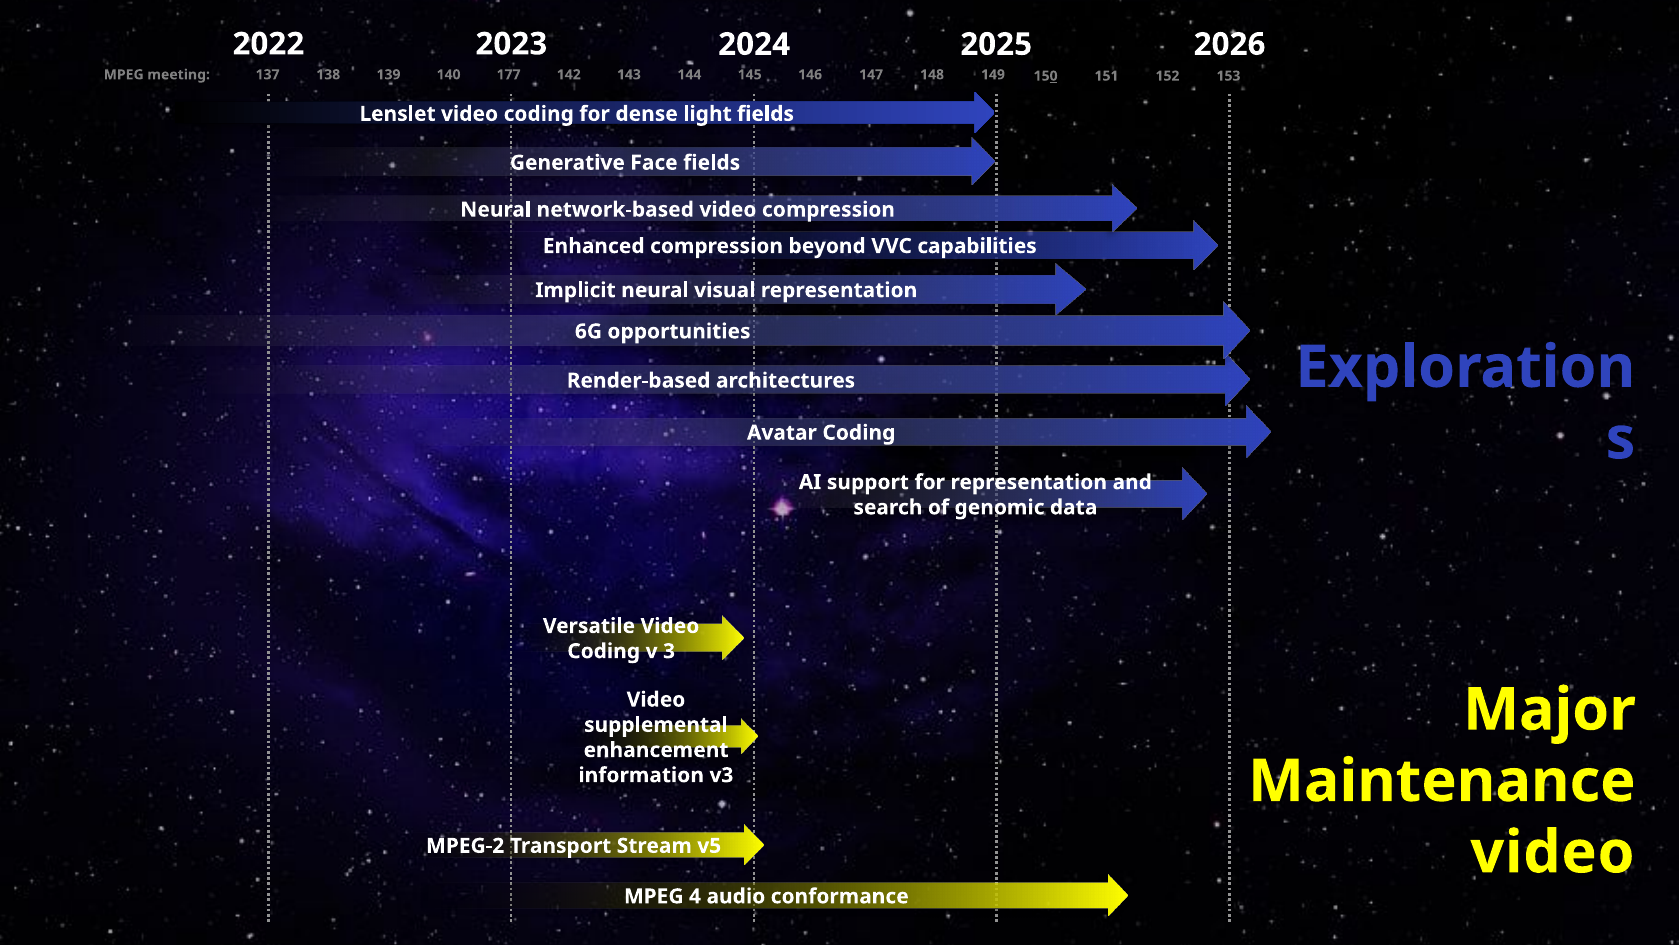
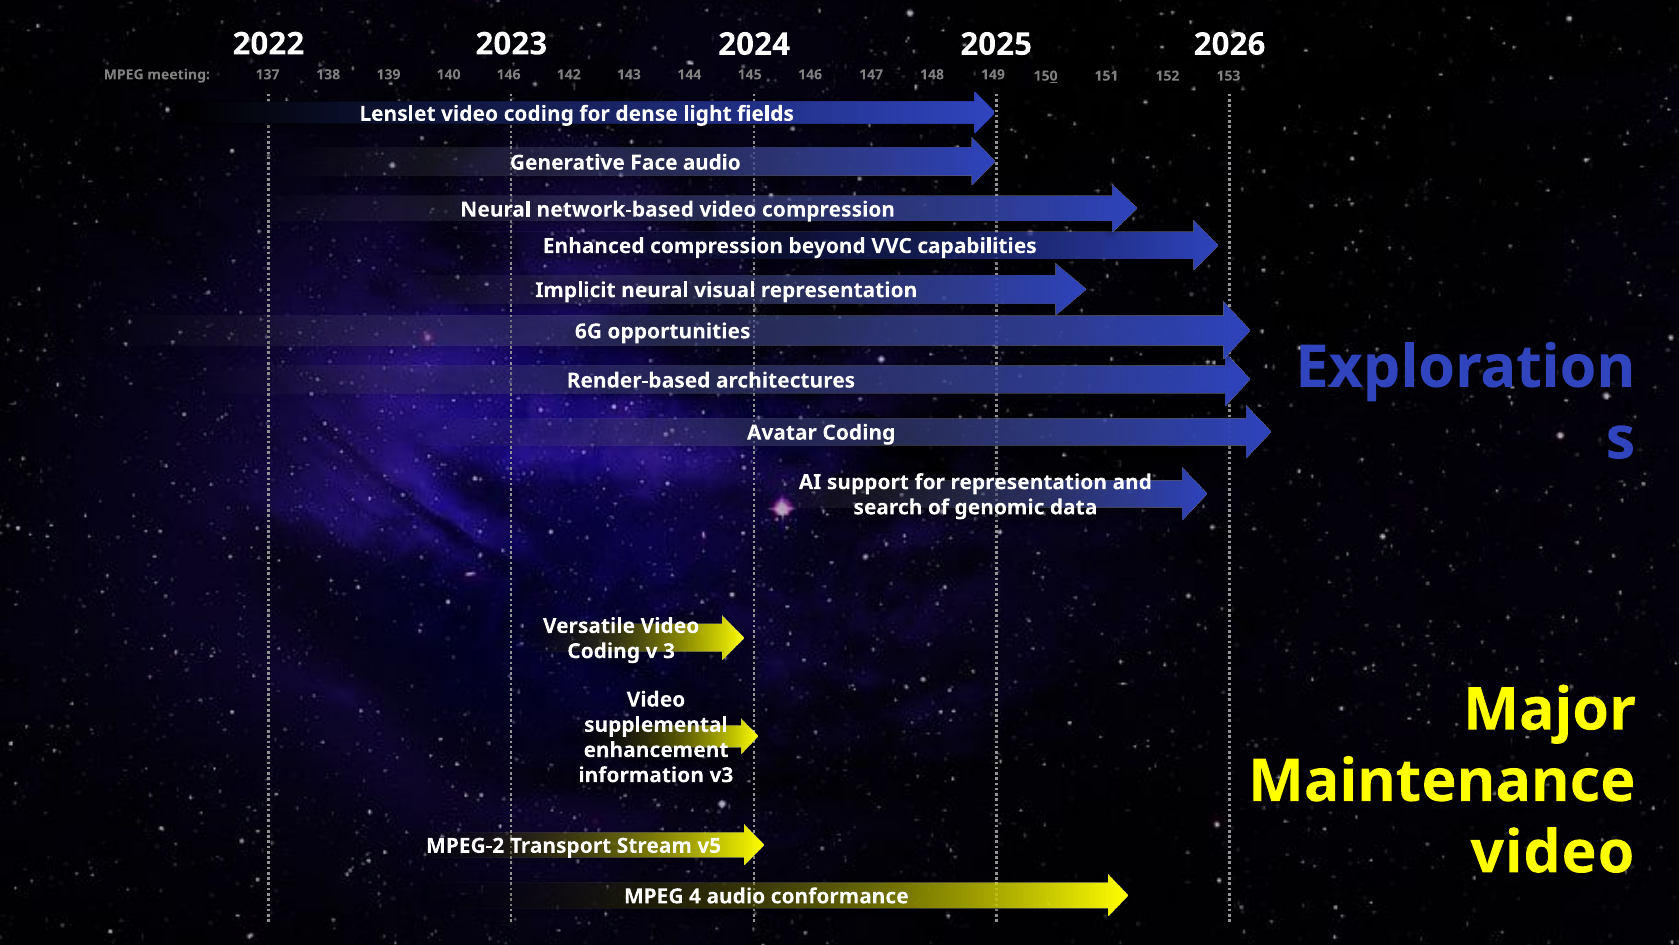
137 177: 177 -> 146
Face fields: fields -> audio
